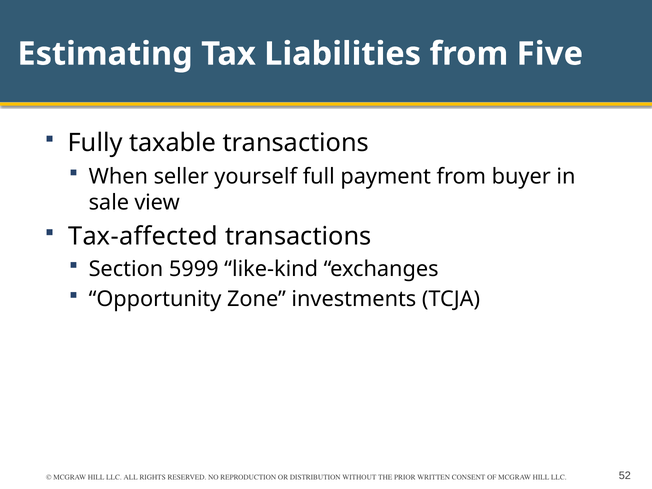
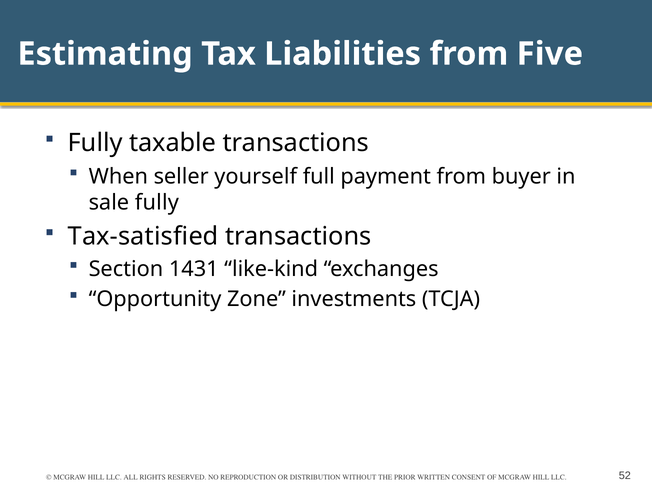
sale view: view -> fully
Tax-affected: Tax-affected -> Tax-satisfied
5999: 5999 -> 1431
